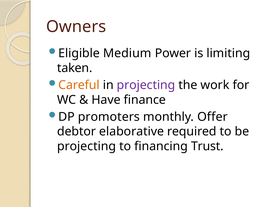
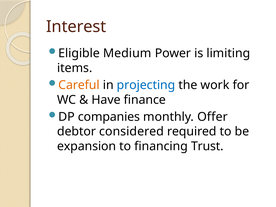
Owners: Owners -> Interest
taken: taken -> items
projecting at (146, 85) colour: purple -> blue
promoters: promoters -> companies
elaborative: elaborative -> considered
projecting at (87, 146): projecting -> expansion
